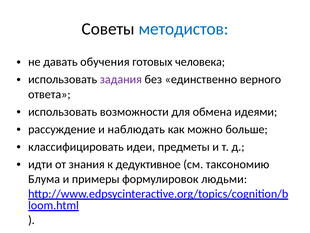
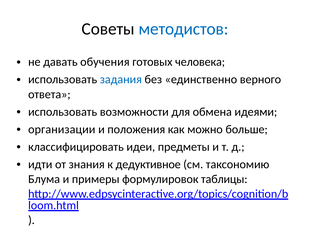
задания colour: purple -> blue
рассуждение: рассуждение -> организации
наблюдать: наблюдать -> положения
людьми: людьми -> таблицы
